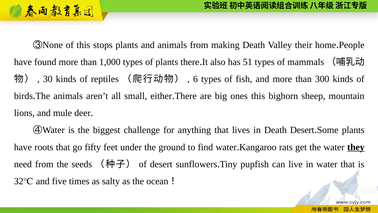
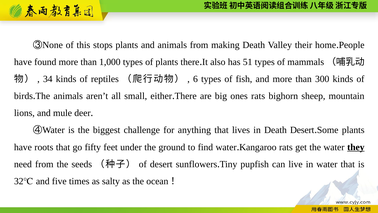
30: 30 -> 34
ones this: this -> rats
